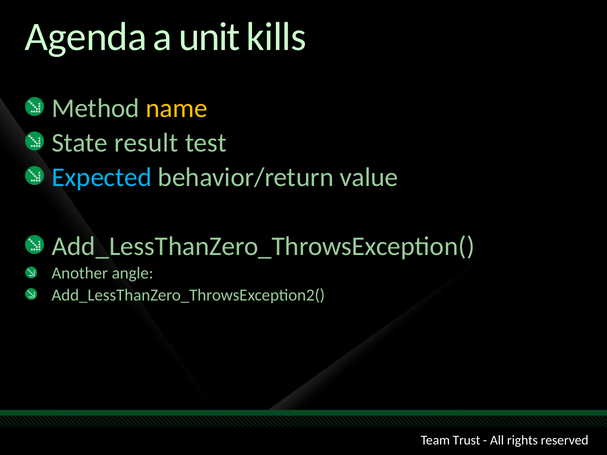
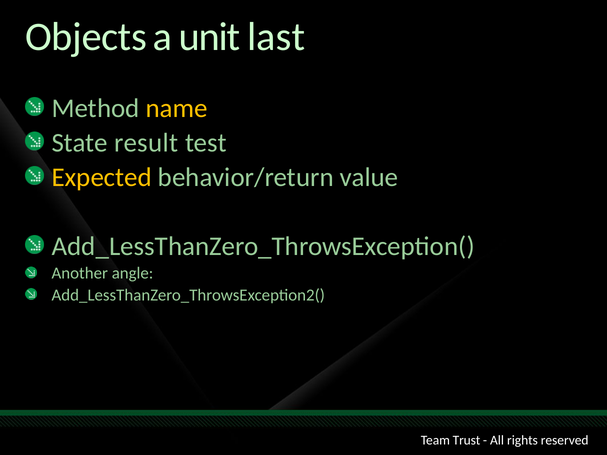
Agenda: Agenda -> Objects
kills: kills -> last
Expected colour: light blue -> yellow
